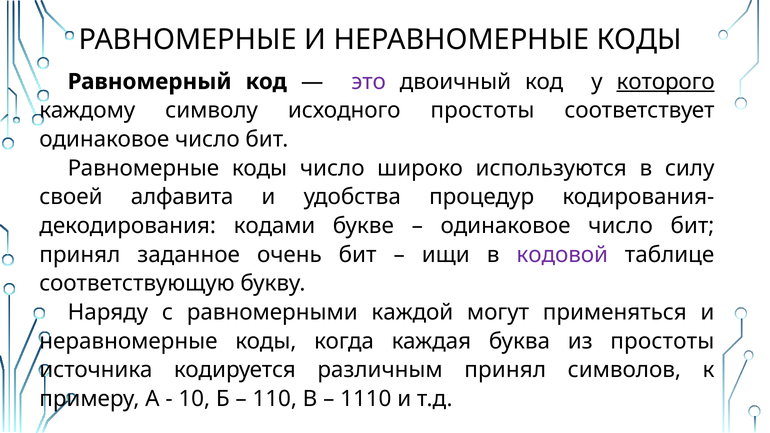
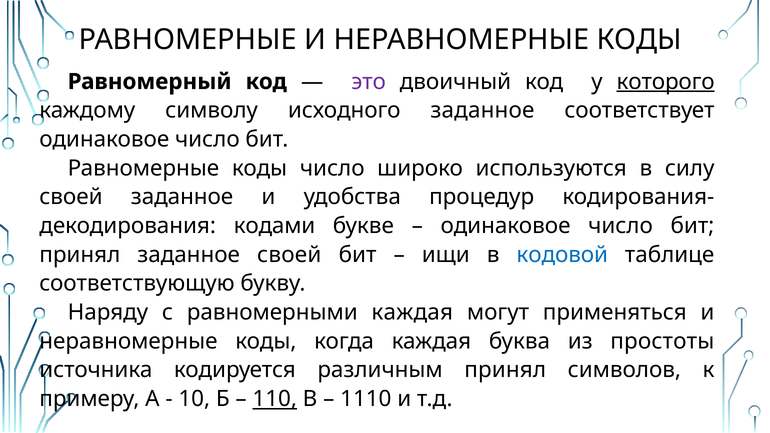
исходного простоты: простоты -> заданное
своей алфавита: алфавита -> заданное
заданное очень: очень -> своей
кодовой colour: purple -> blue
равномерными каждой: каждой -> каждая
110 underline: none -> present
